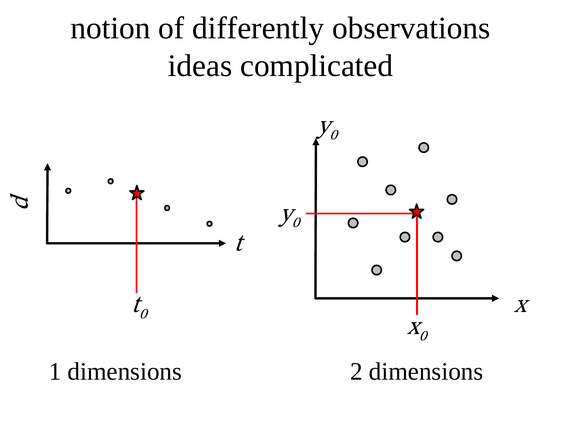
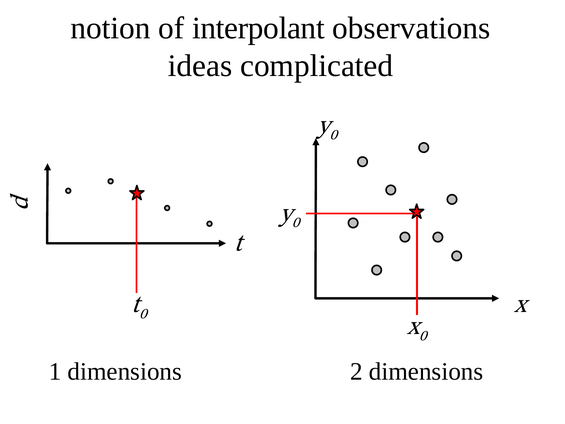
differently: differently -> interpolant
